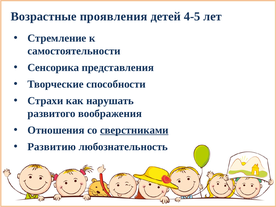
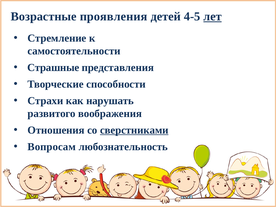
лет underline: none -> present
Сенсорика: Сенсорика -> Страшные
Развитию: Развитию -> Вопросам
